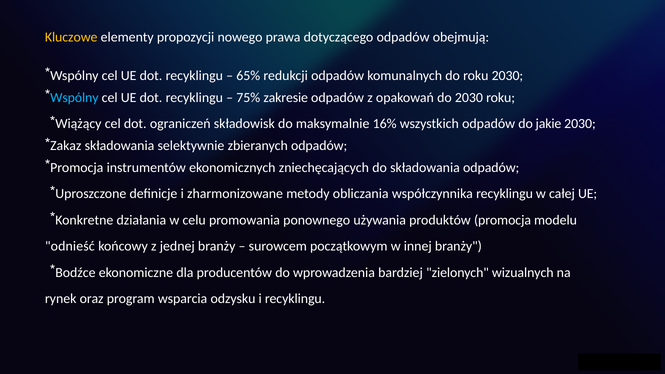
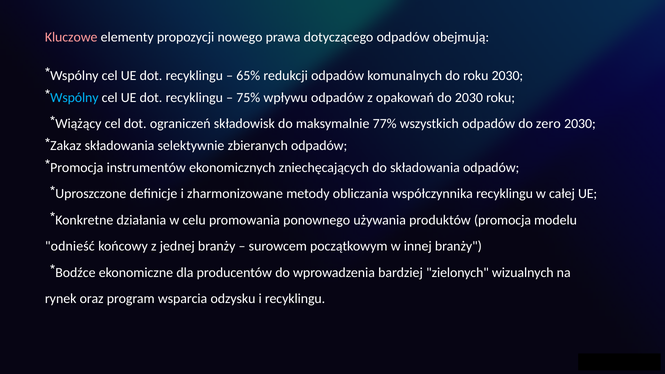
Kluczowe colour: yellow -> pink
zakresie: zakresie -> wpływu
16%: 16% -> 77%
jakie: jakie -> zero
